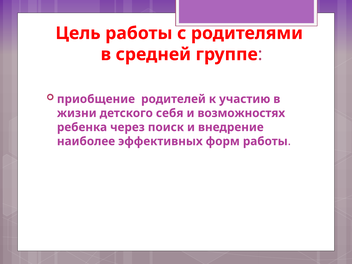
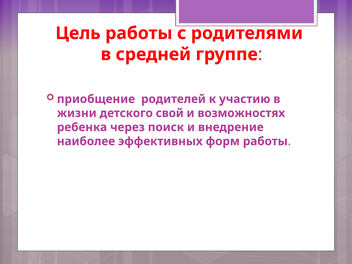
себя: себя -> свой
